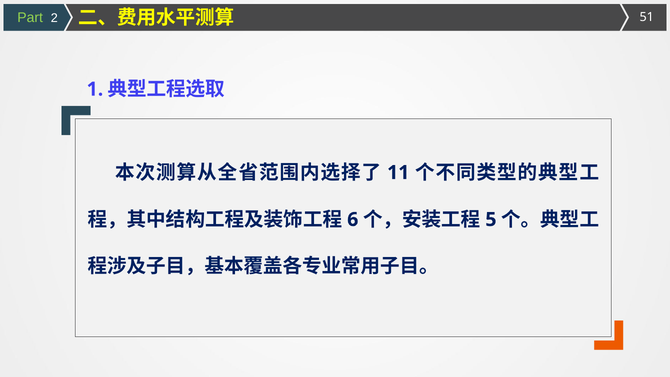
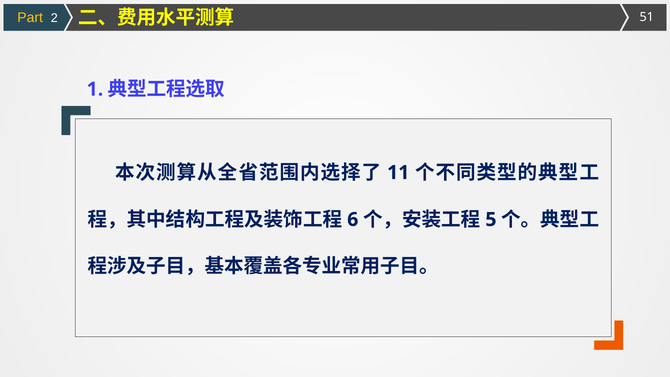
Part colour: light green -> yellow
